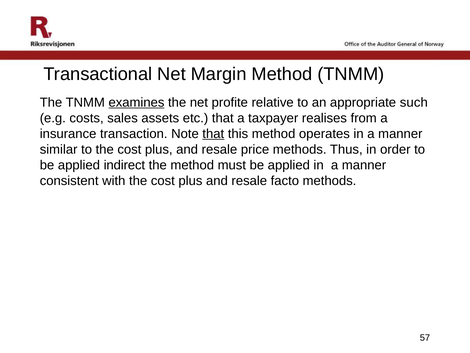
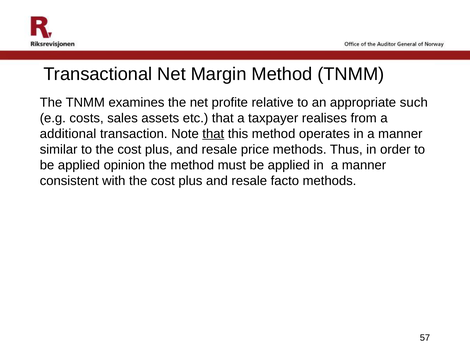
examines underline: present -> none
insurance: insurance -> additional
indirect: indirect -> opinion
